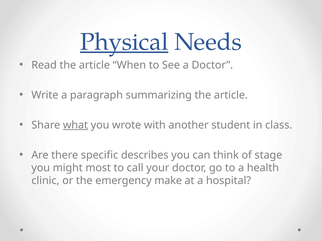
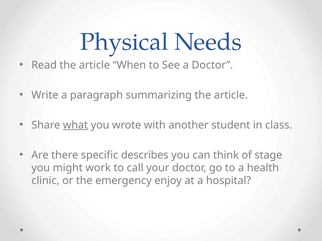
Physical underline: present -> none
most: most -> work
make: make -> enjoy
